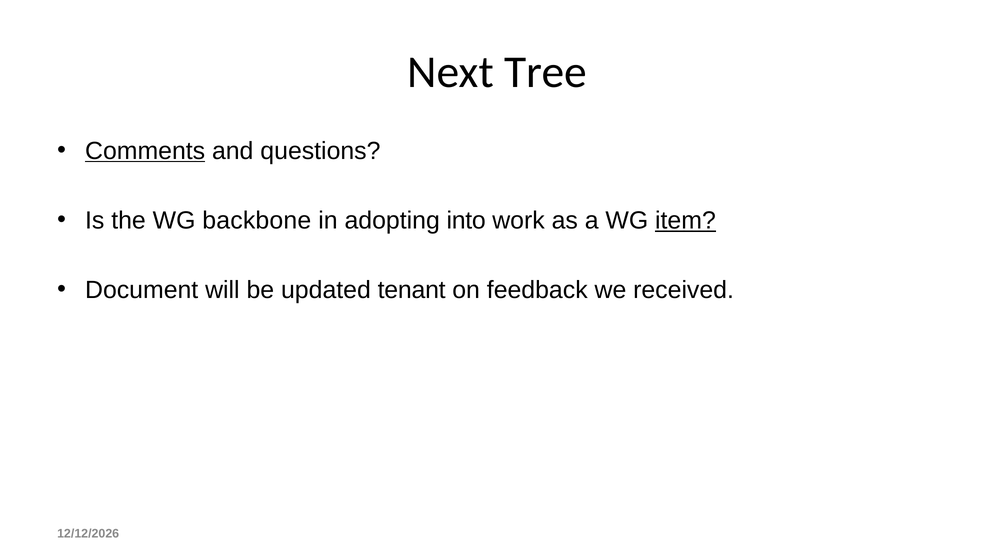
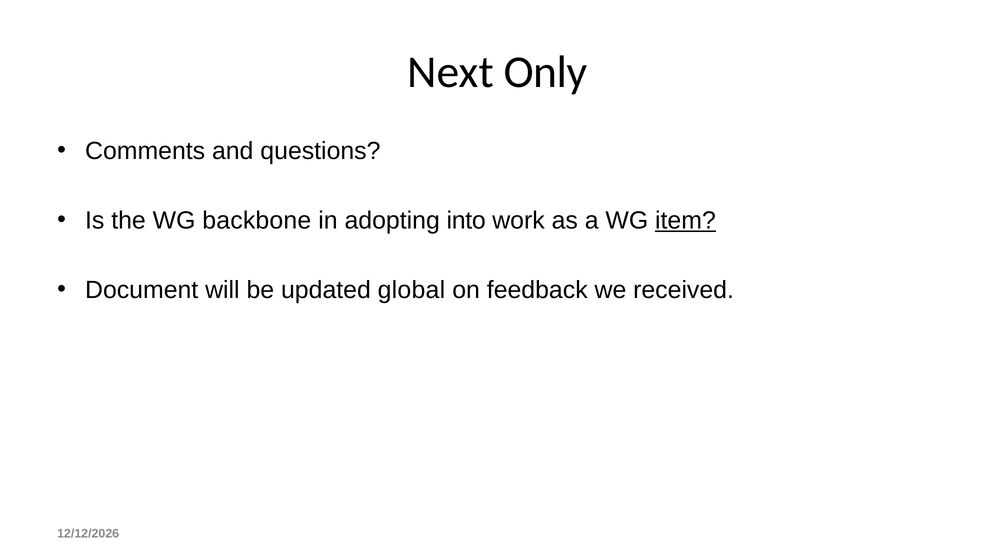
Tree: Tree -> Only
Comments underline: present -> none
tenant: tenant -> global
